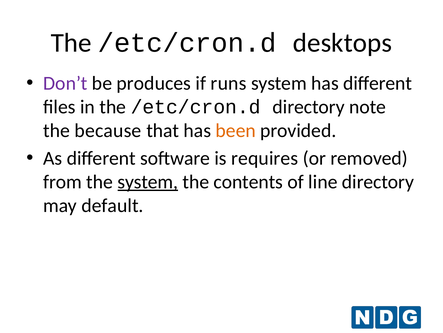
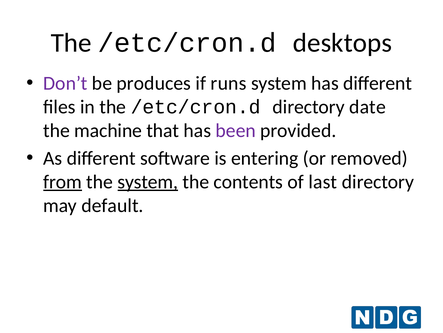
note: note -> date
because: because -> machine
been colour: orange -> purple
requires: requires -> entering
from underline: none -> present
line: line -> last
